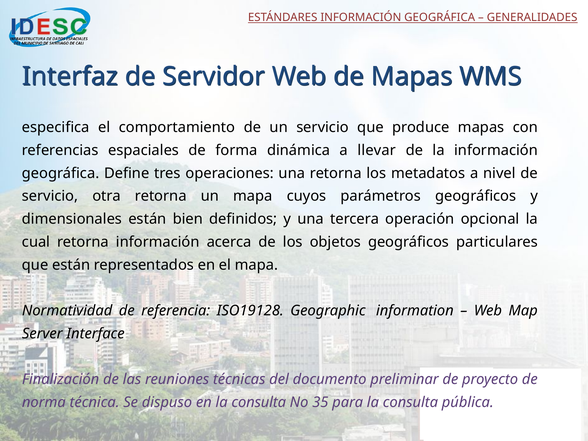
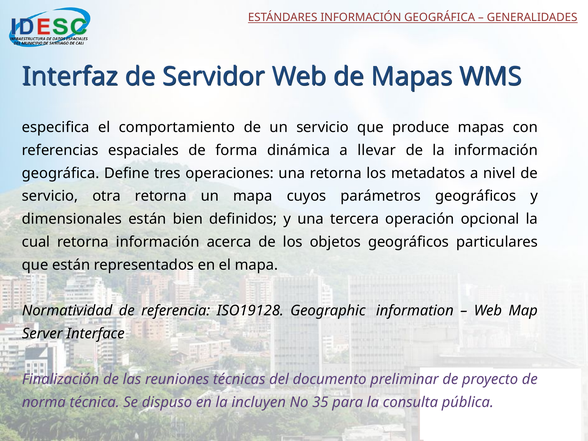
en la consulta: consulta -> incluyen
